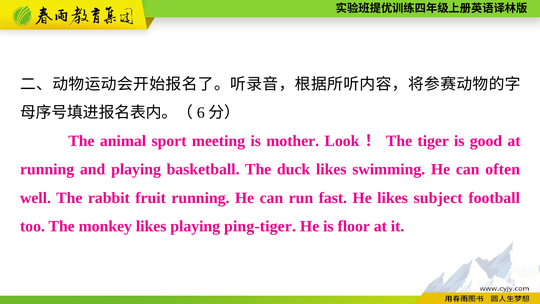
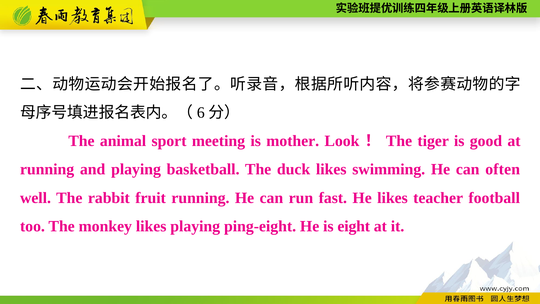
subject: subject -> teacher
ping-tiger: ping-tiger -> ping-eight
floor: floor -> eight
